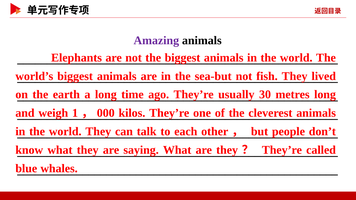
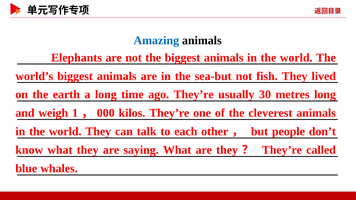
Amazing colour: purple -> blue
